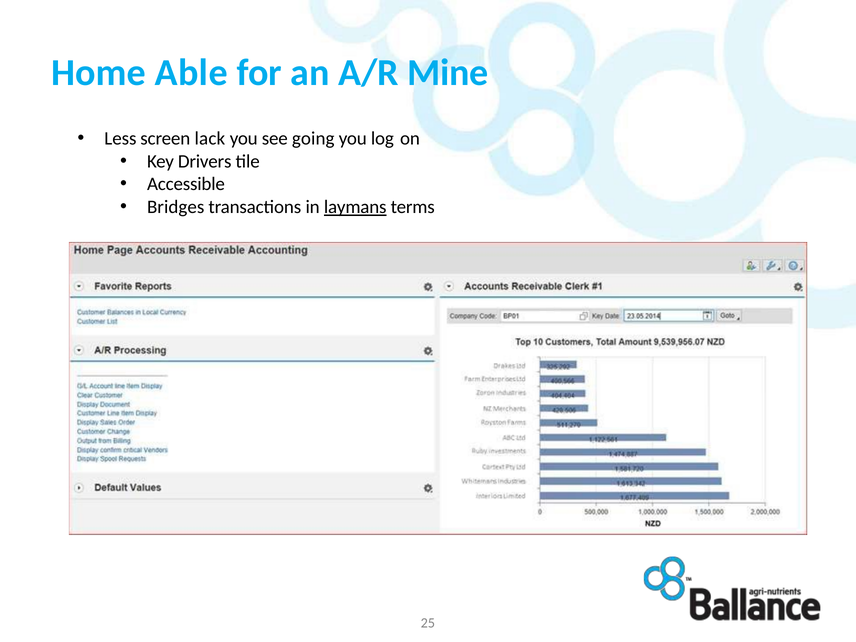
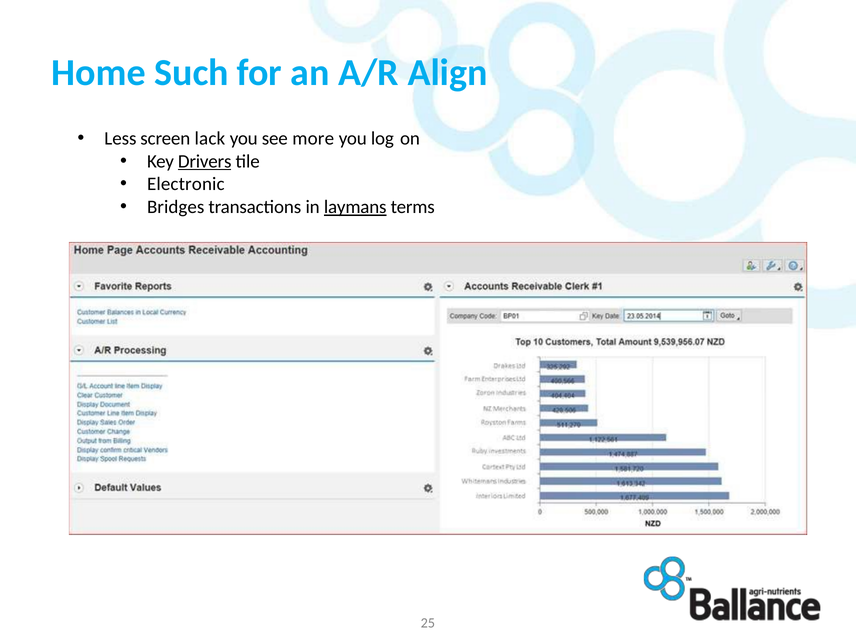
Able: Able -> Such
Mine: Mine -> Align
going: going -> more
Drivers underline: none -> present
Accessible: Accessible -> Electronic
